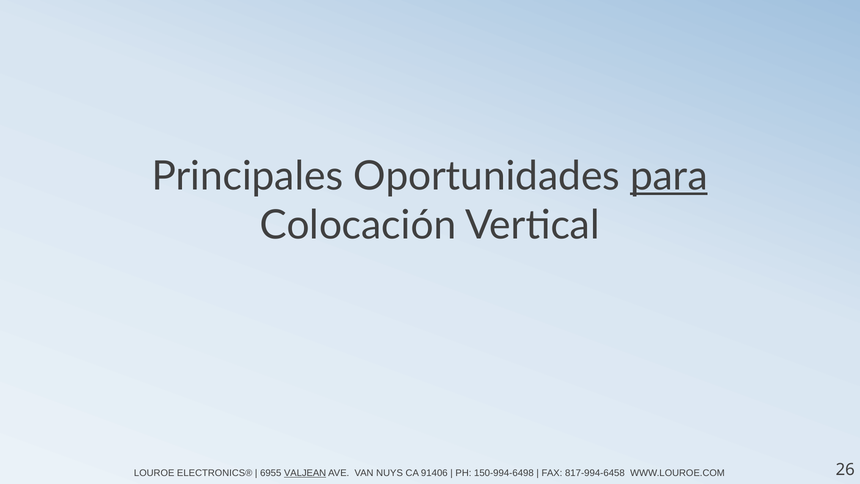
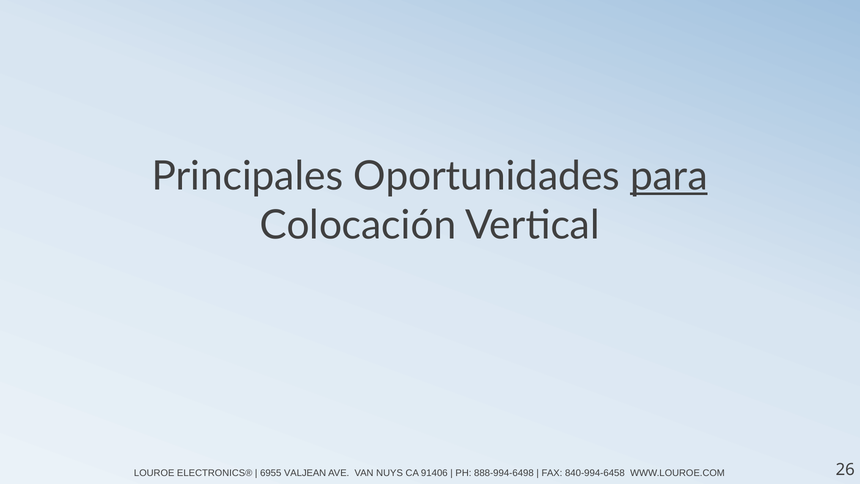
VALJEAN underline: present -> none
150-994-6498: 150-994-6498 -> 888-994-6498
817-994-6458: 817-994-6458 -> 840-994-6458
